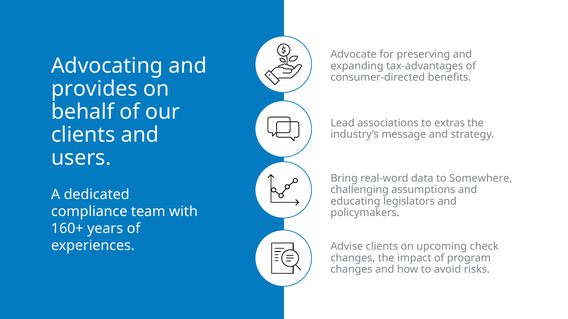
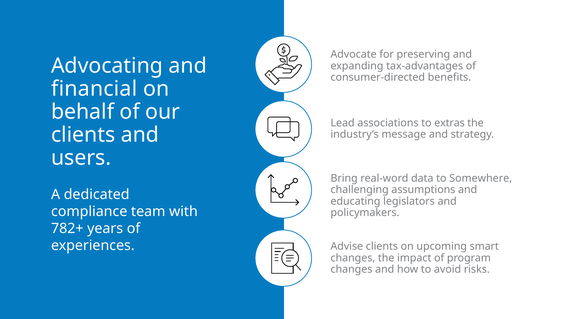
provides: provides -> financial
160+: 160+ -> 782+
check: check -> smart
